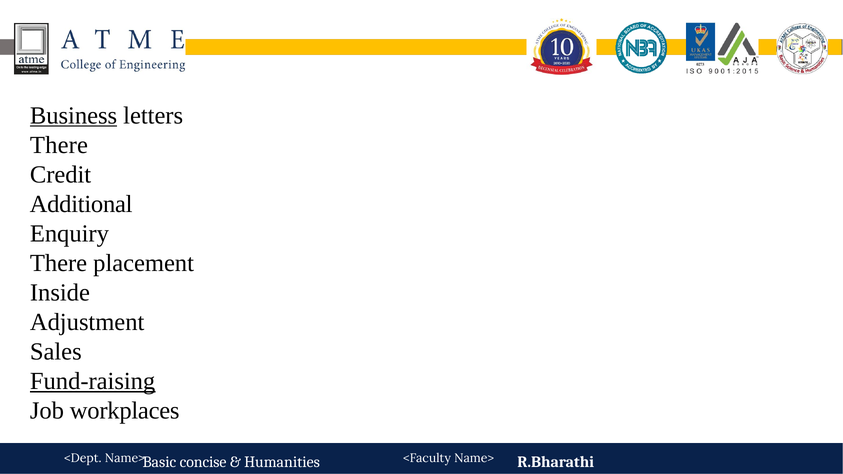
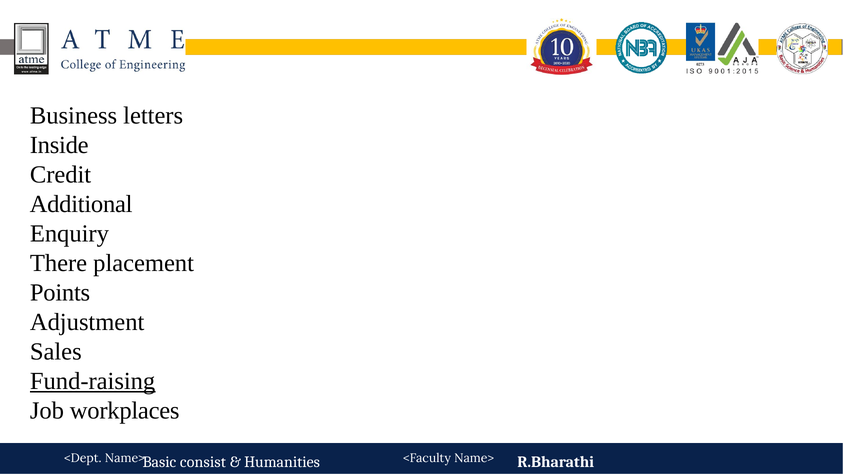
Business underline: present -> none
There at (59, 145): There -> Inside
Inside: Inside -> Points
concise: concise -> consist
